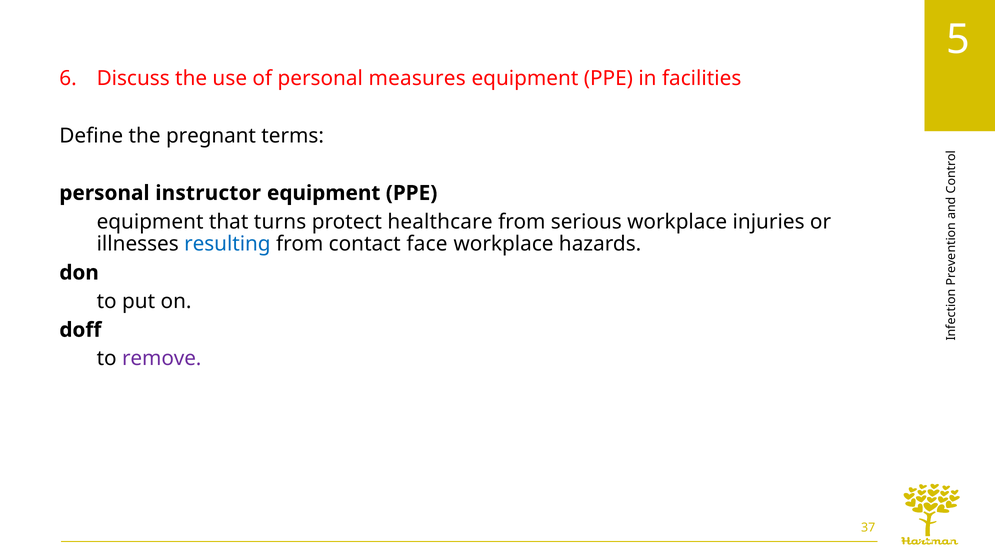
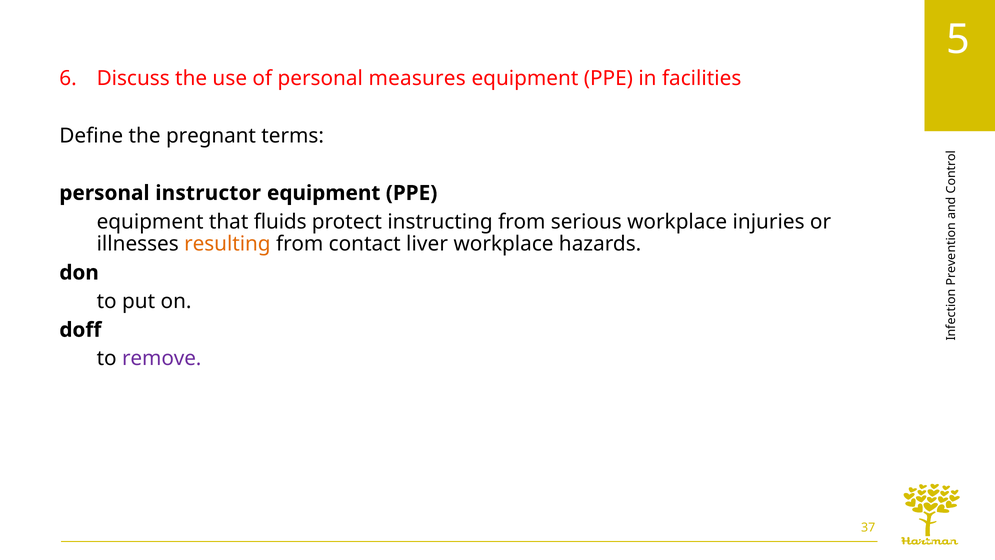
turns: turns -> fluids
healthcare: healthcare -> instructing
resulting colour: blue -> orange
face: face -> liver
